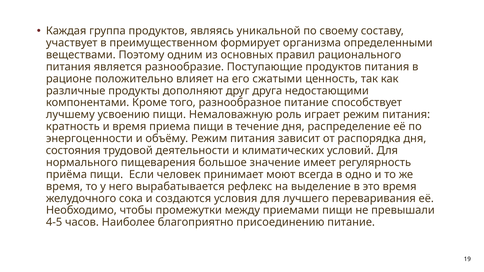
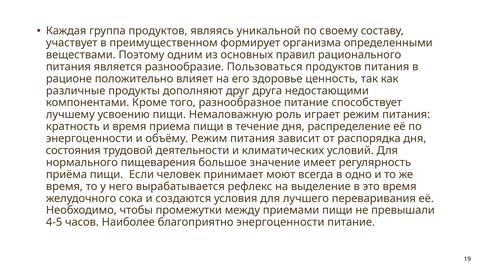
Поступающие: Поступающие -> Пользоваться
сжатыми: сжатыми -> здоровье
благоприятно присоединению: присоединению -> энергоценности
